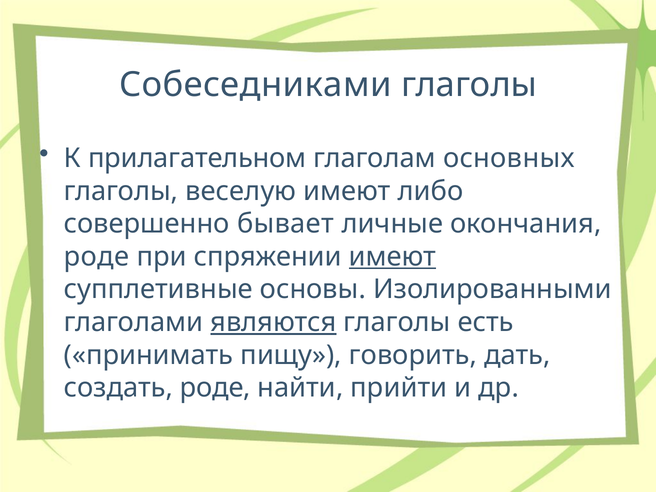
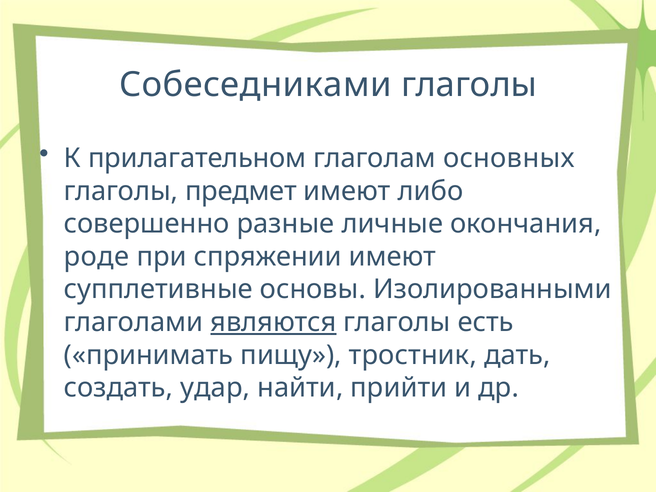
веселую: веселую -> предмет
бывает: бывает -> разные
имеют at (393, 257) underline: present -> none
говорить: говорить -> тростник
создать роде: роде -> удар
